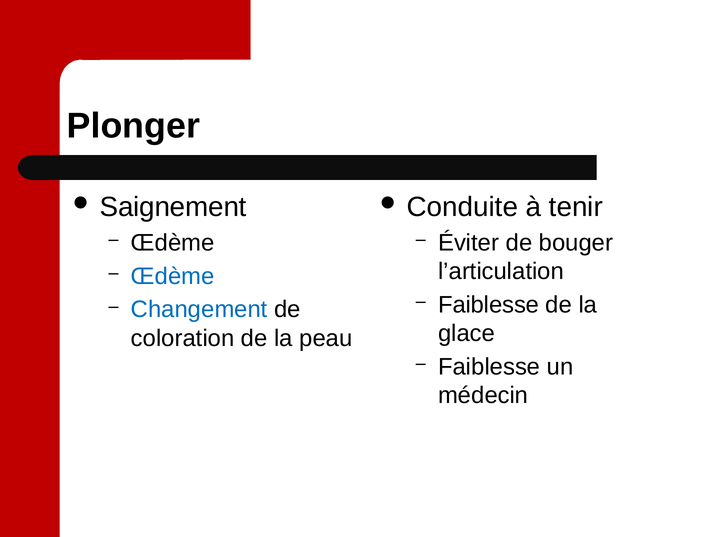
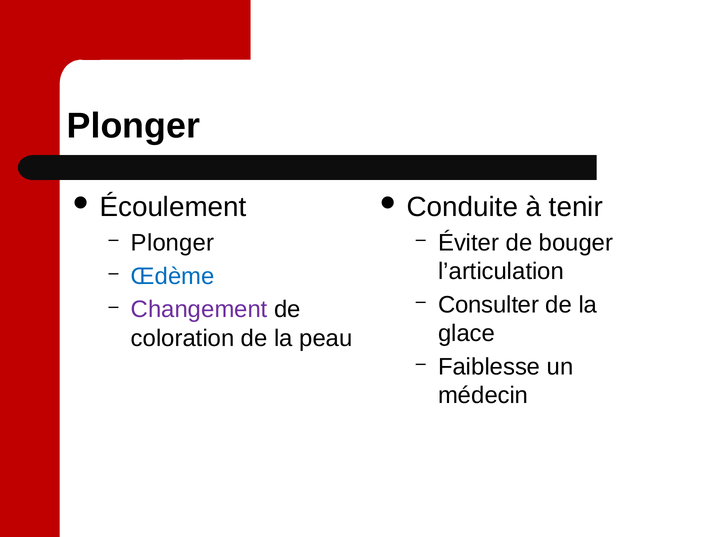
Saignement: Saignement -> Écoulement
Œdème at (173, 243): Œdème -> Plonger
Faiblesse at (489, 305): Faiblesse -> Consulter
Changement colour: blue -> purple
